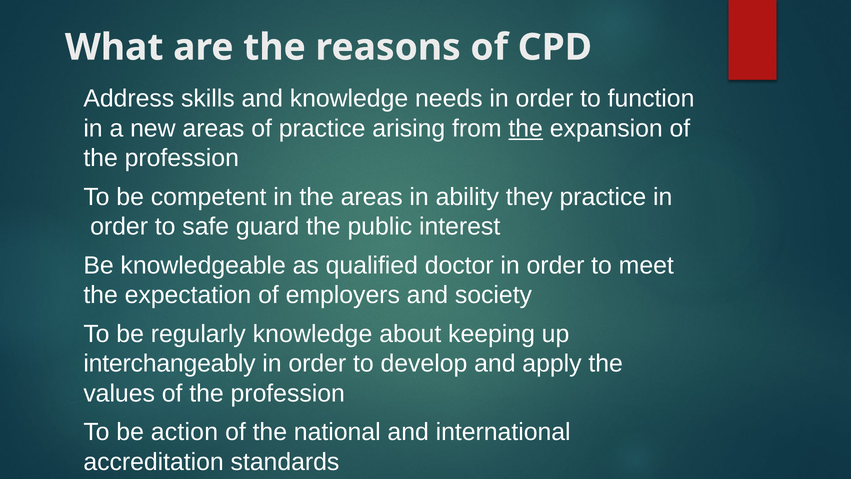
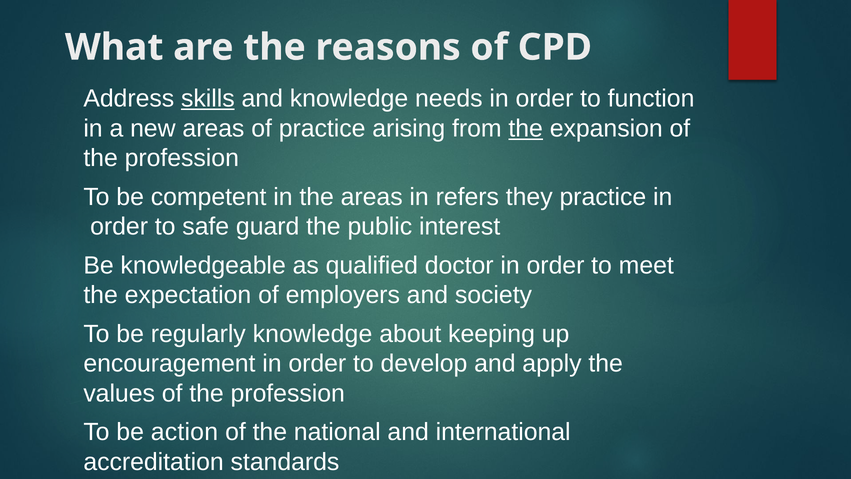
skills underline: none -> present
ability: ability -> refers
interchangeably: interchangeably -> encouragement
